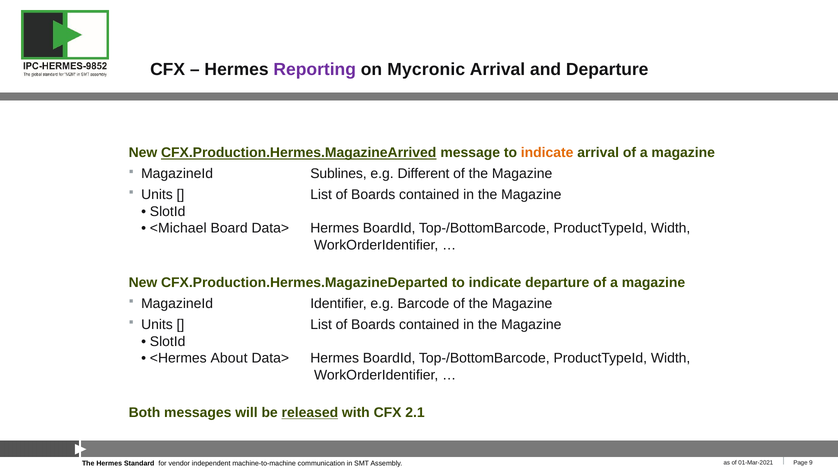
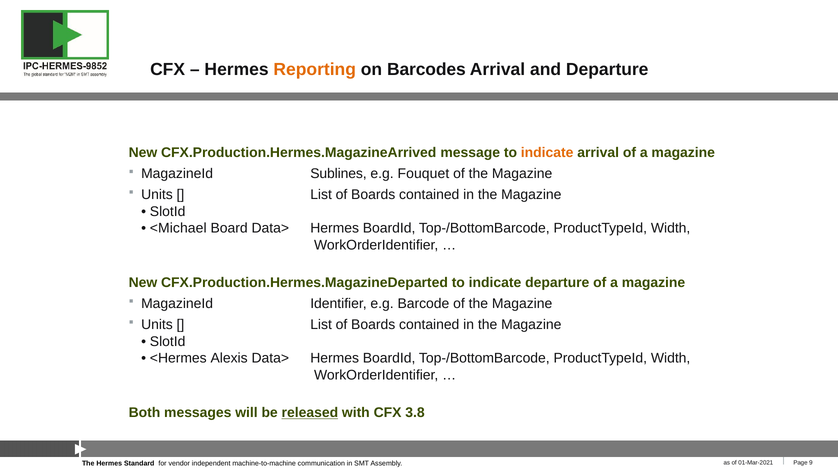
Reporting colour: purple -> orange
Mycronic: Mycronic -> Barcodes
CFX.Production.Hermes.MagazineArrived underline: present -> none
Different: Different -> Fouquet
About: About -> Alexis
2.1: 2.1 -> 3.8
